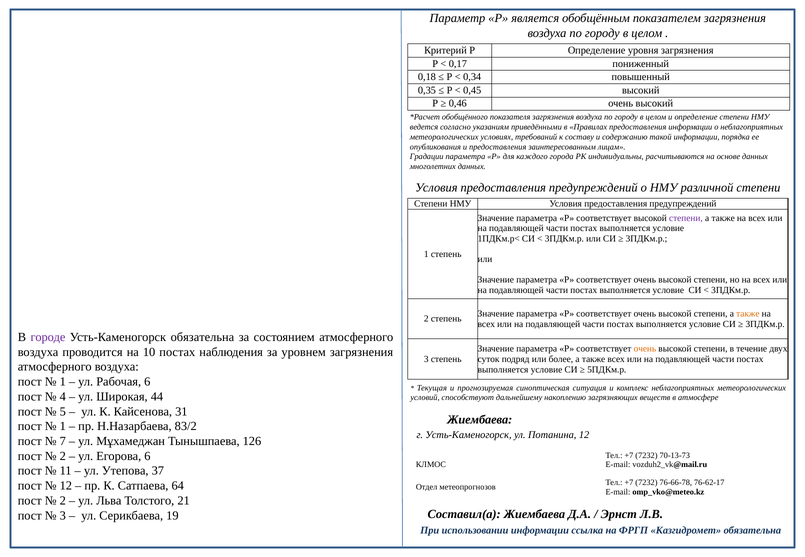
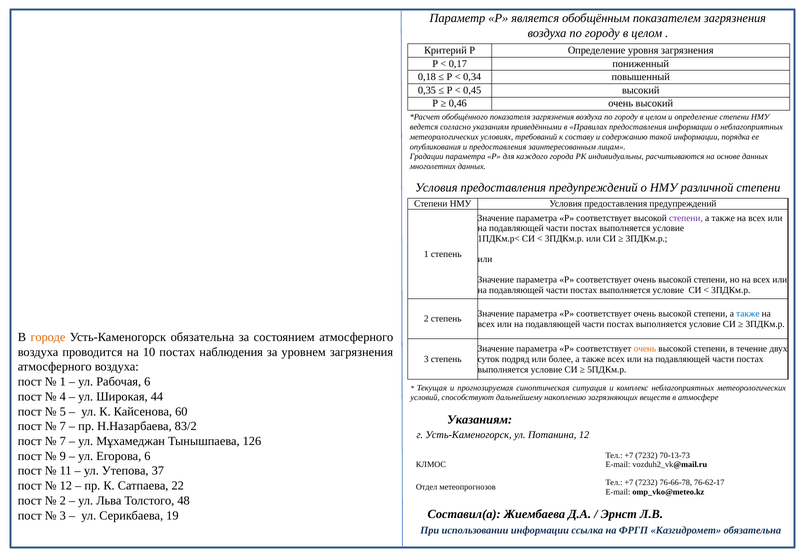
также at (748, 314) colour: orange -> blue
городе colour: purple -> orange
31: 31 -> 60
Жиембаева at (480, 420): Жиембаева -> Указаниям
1 at (63, 427): 1 -> 7
2 at (63, 456): 2 -> 9
64: 64 -> 22
21: 21 -> 48
